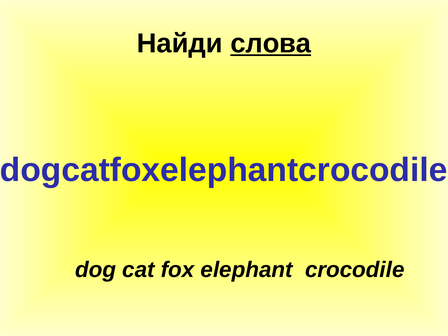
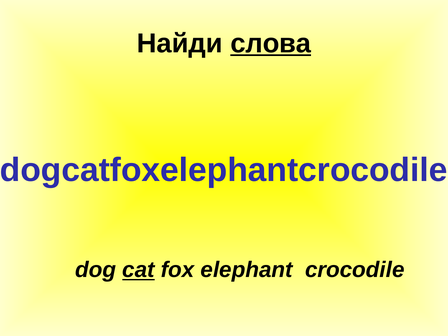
cat underline: none -> present
